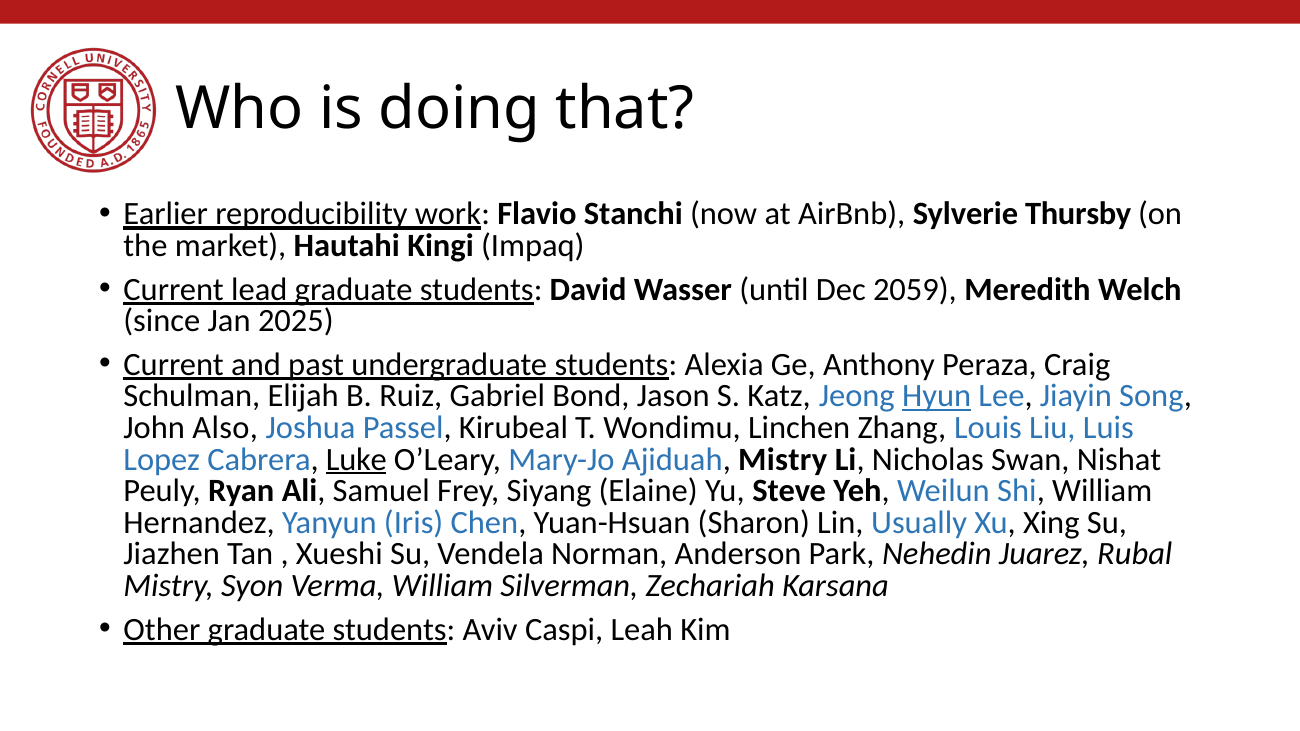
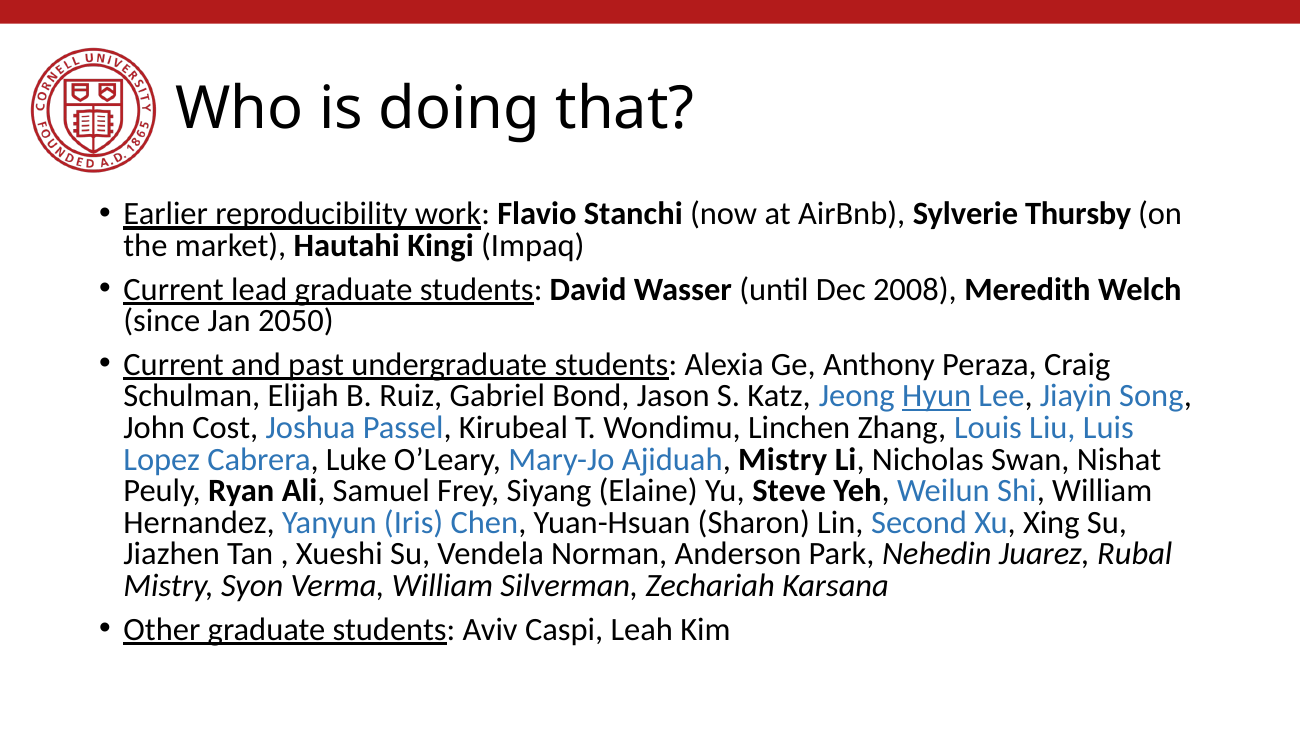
2059: 2059 -> 2008
2025: 2025 -> 2050
Also: Also -> Cost
Luke underline: present -> none
Usually: Usually -> Second
